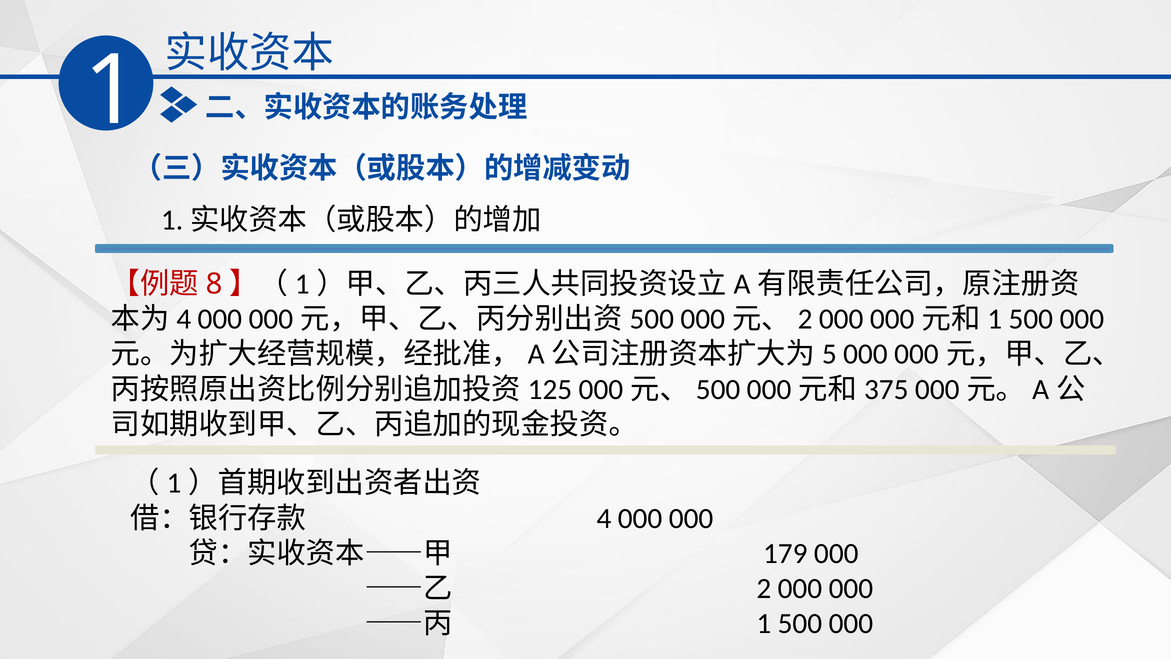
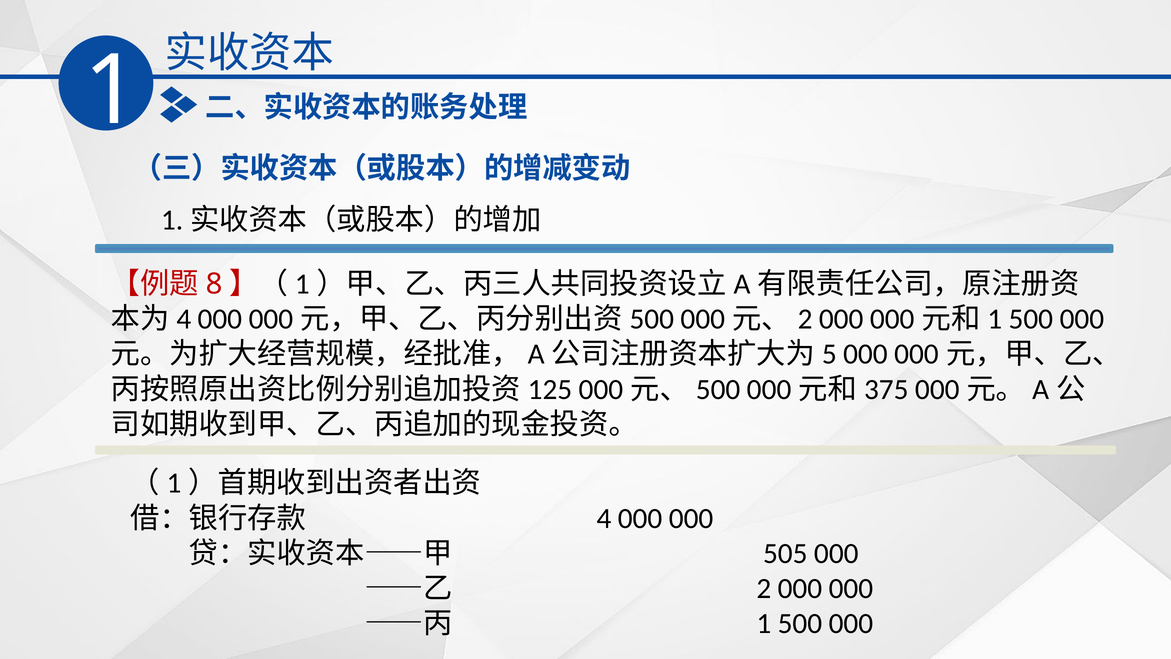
179: 179 -> 505
